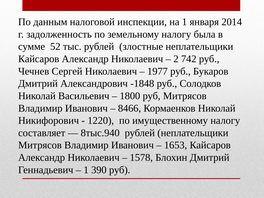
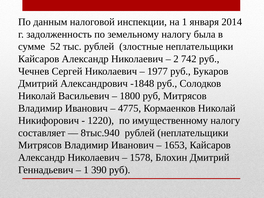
8466: 8466 -> 4775
